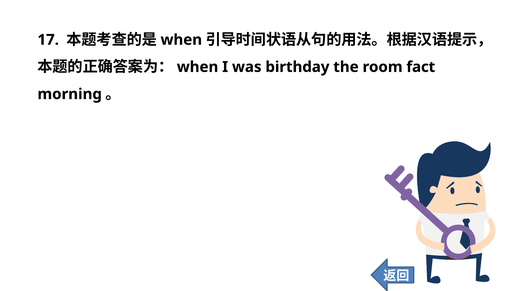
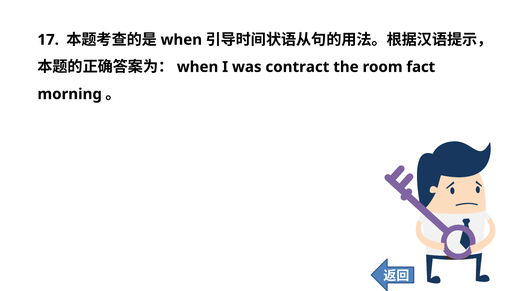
birthday: birthday -> contract
